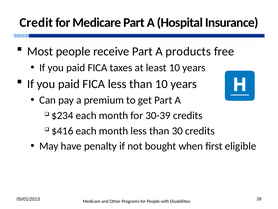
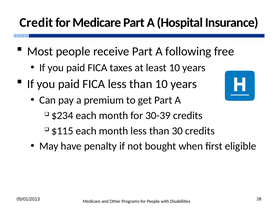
products: products -> following
$416: $416 -> $115
